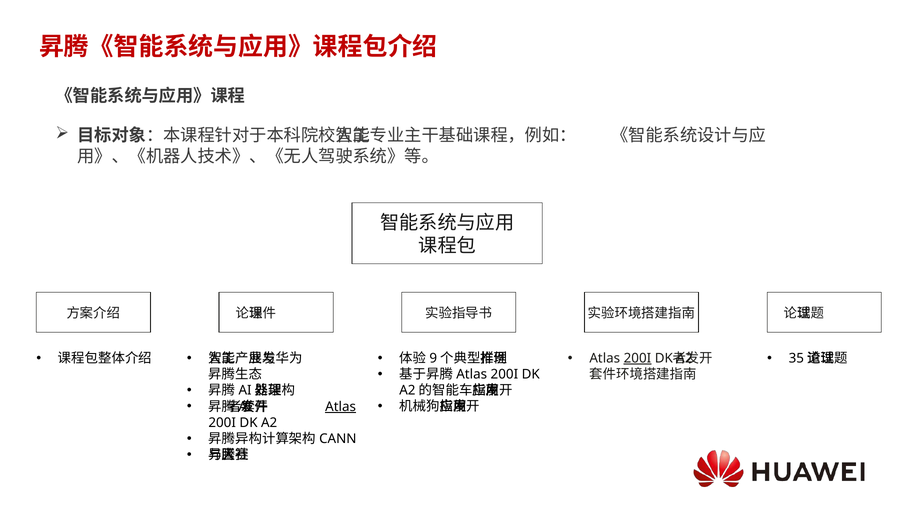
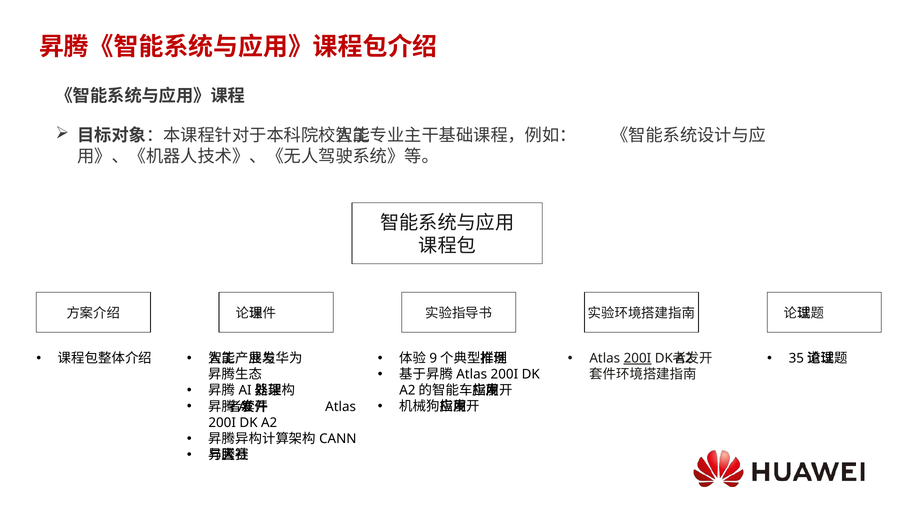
Atlas at (341, 406) underline: present -> none
